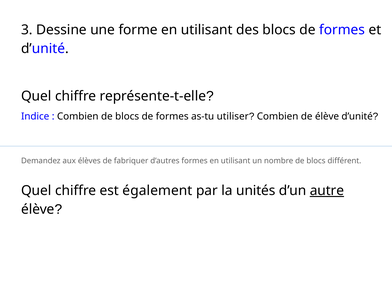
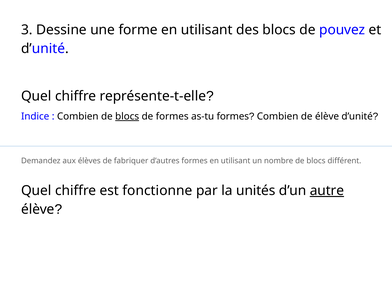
des blocs de formes: formes -> pouvez
blocs at (127, 116) underline: none -> present
as-tu utiliser: utiliser -> formes
également: également -> fonctionne
